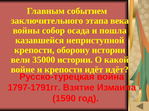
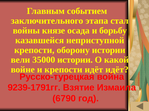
века: века -> стал
собор: собор -> князе
пошла: пошла -> борьбу
1797-1791гг: 1797-1791гг -> 9239-1791гг
1590: 1590 -> 6790
